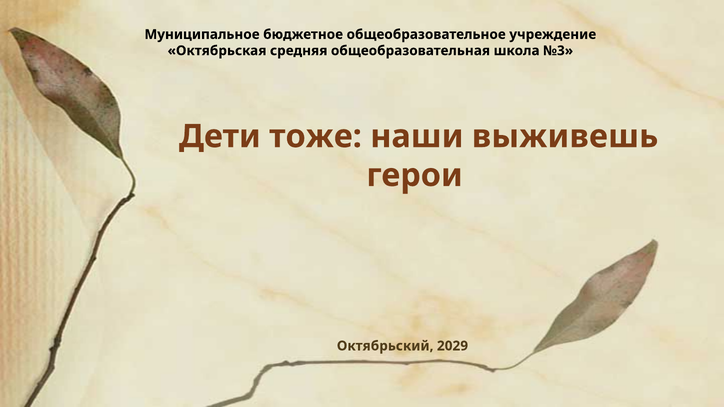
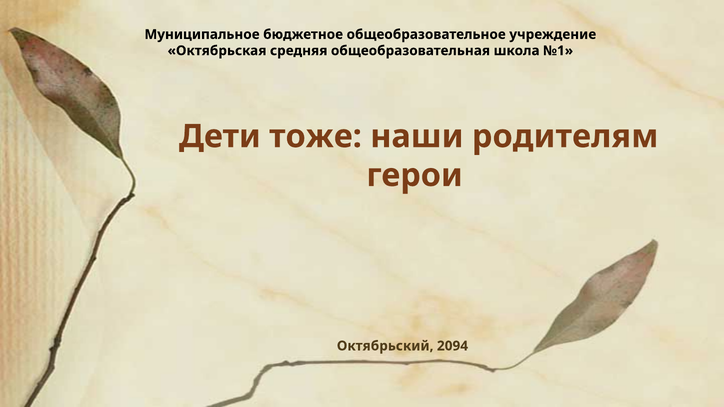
№3: №3 -> №1
выживешь: выживешь -> родителям
2029: 2029 -> 2094
